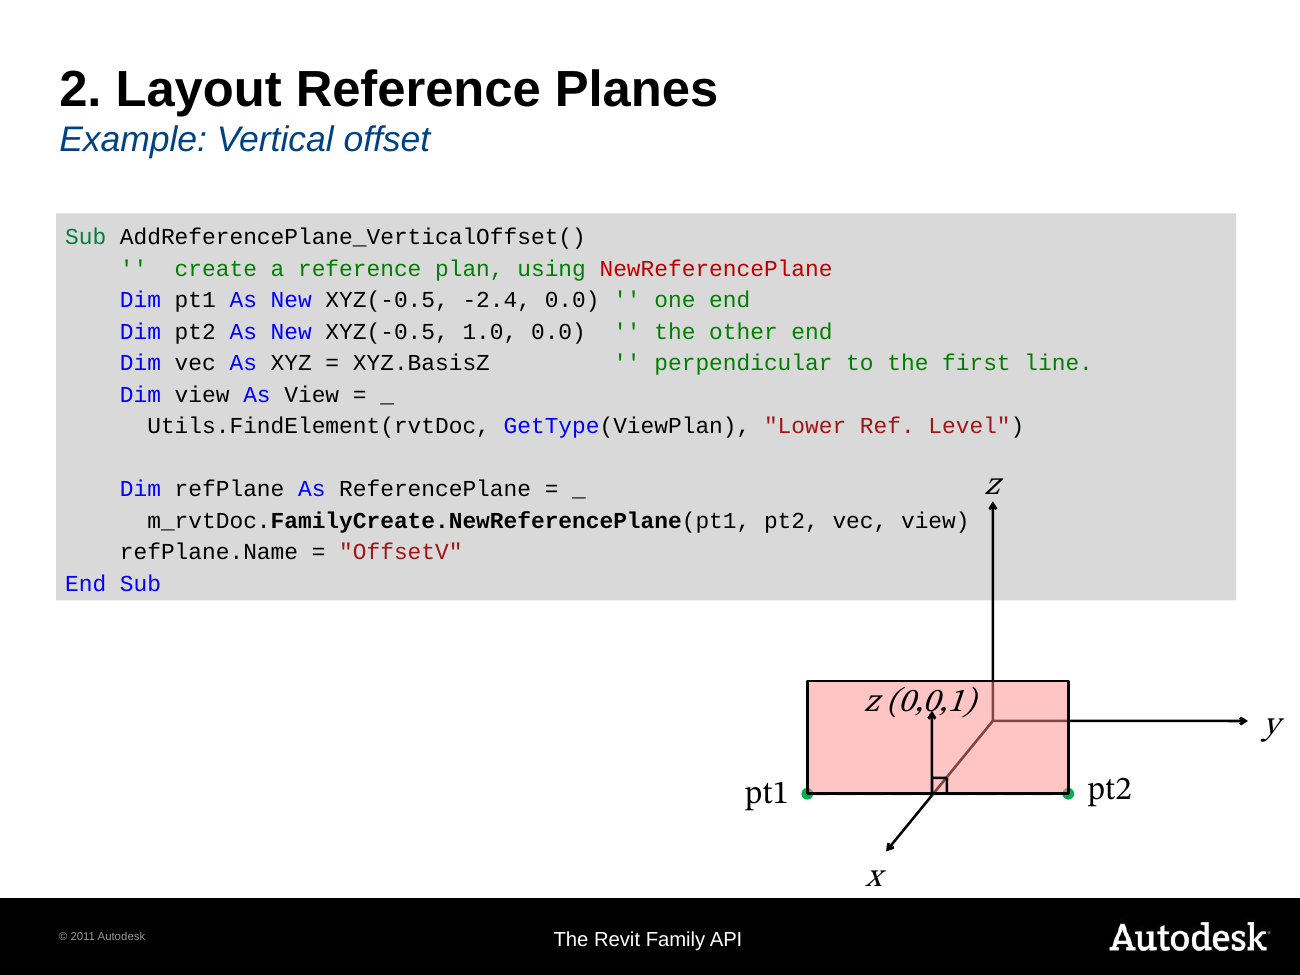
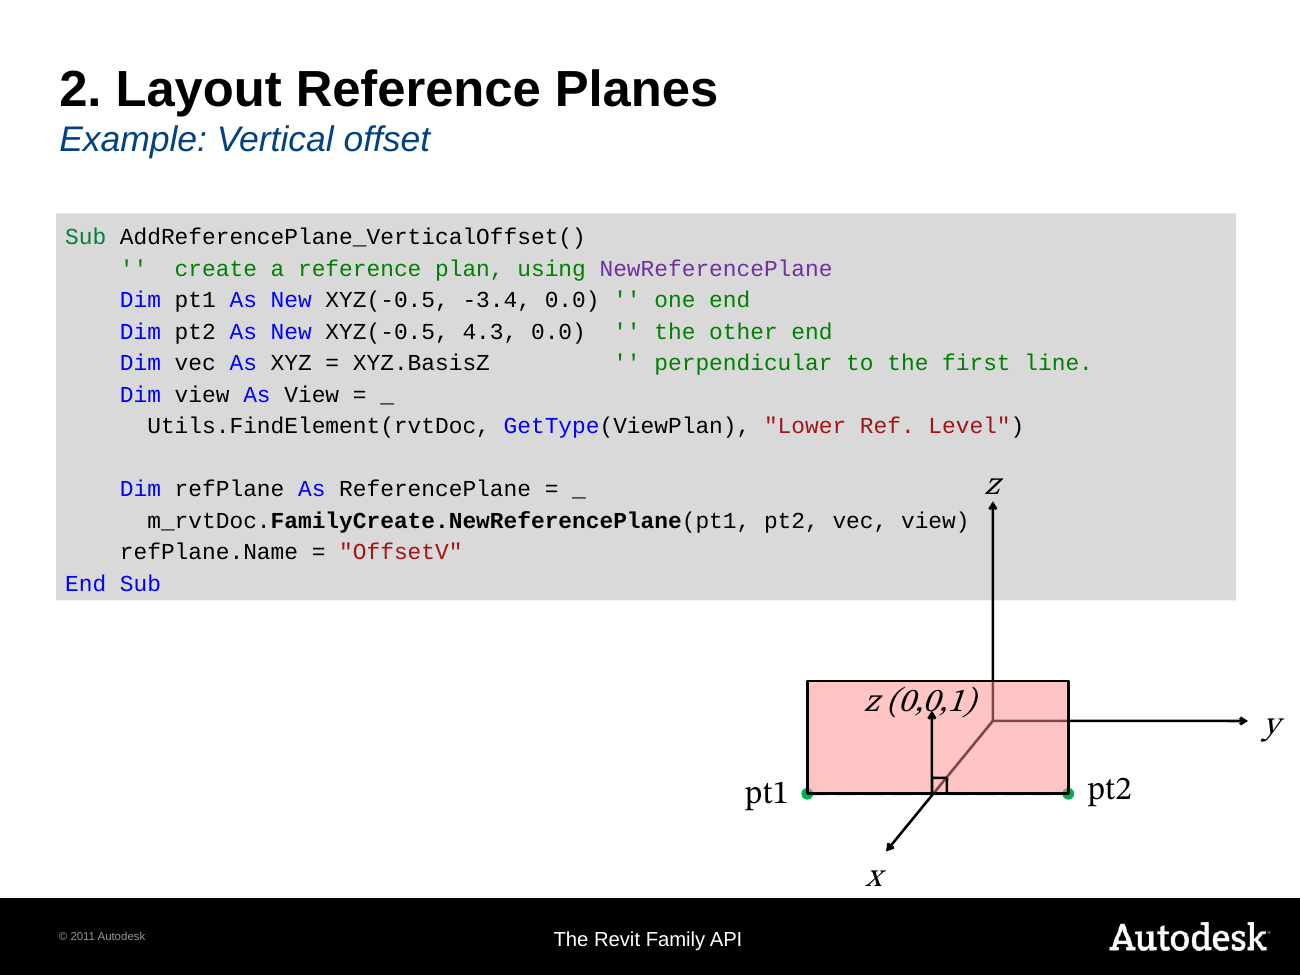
NewReferencePlane colour: red -> purple
-2.4: -2.4 -> -3.4
1.0: 1.0 -> 4.3
